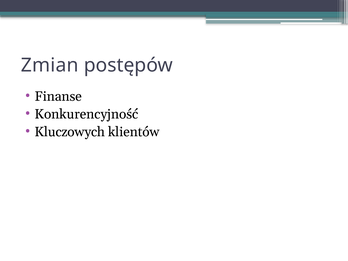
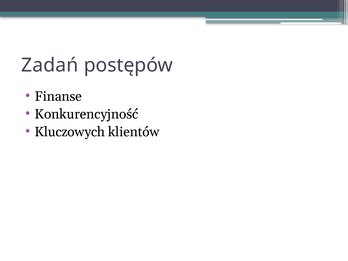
Zmian: Zmian -> Zadań
